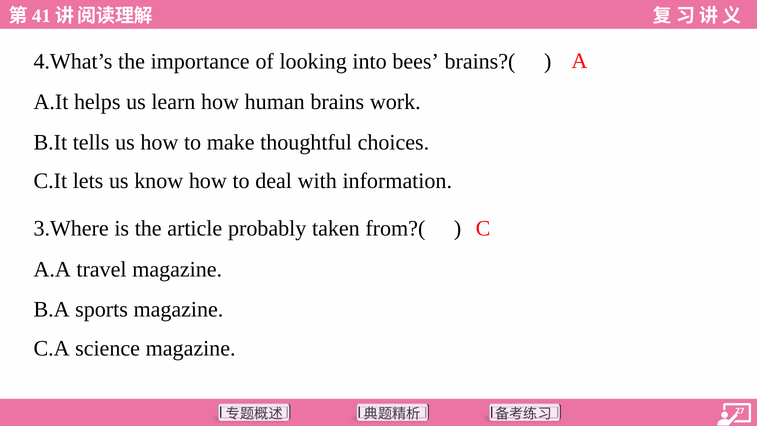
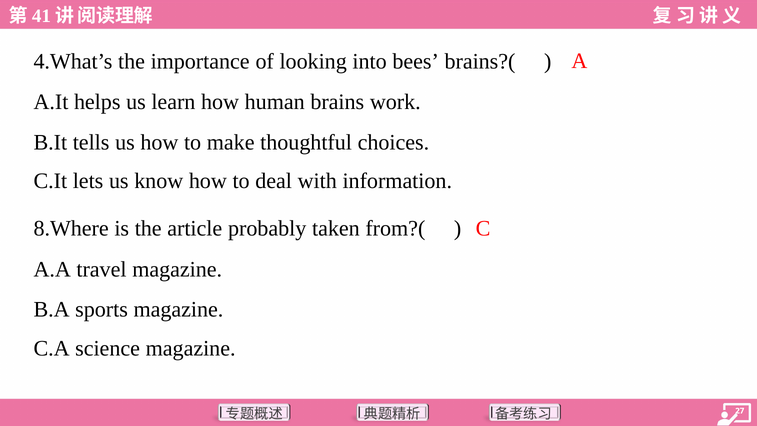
3.Where: 3.Where -> 8.Where
